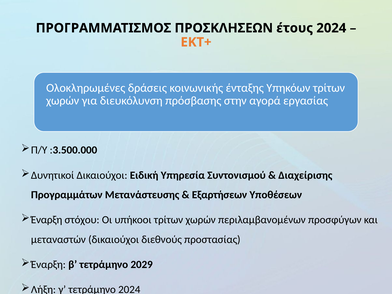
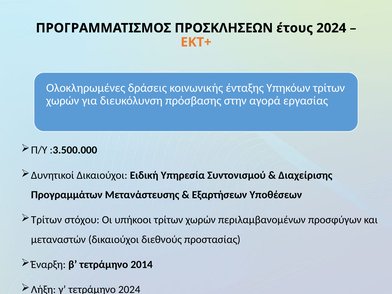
Έναρξη at (47, 220): Έναρξη -> Τρίτων
2029: 2029 -> 2014
